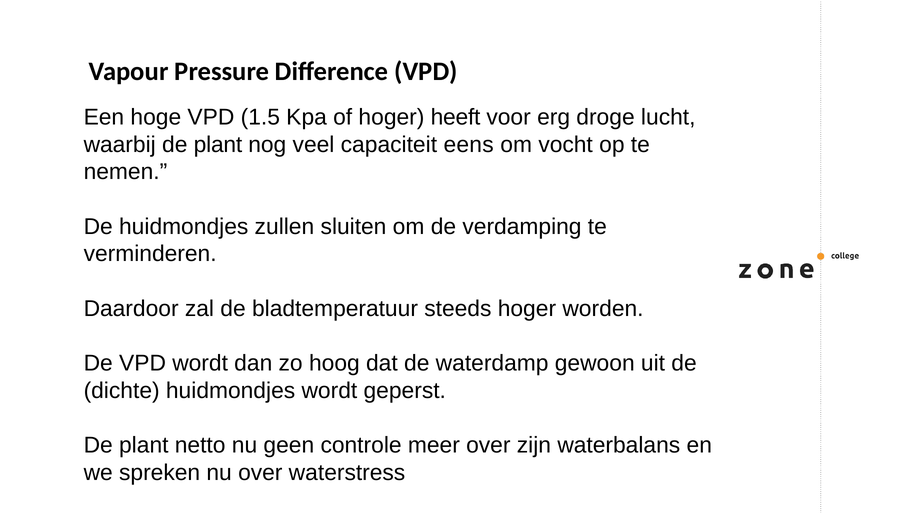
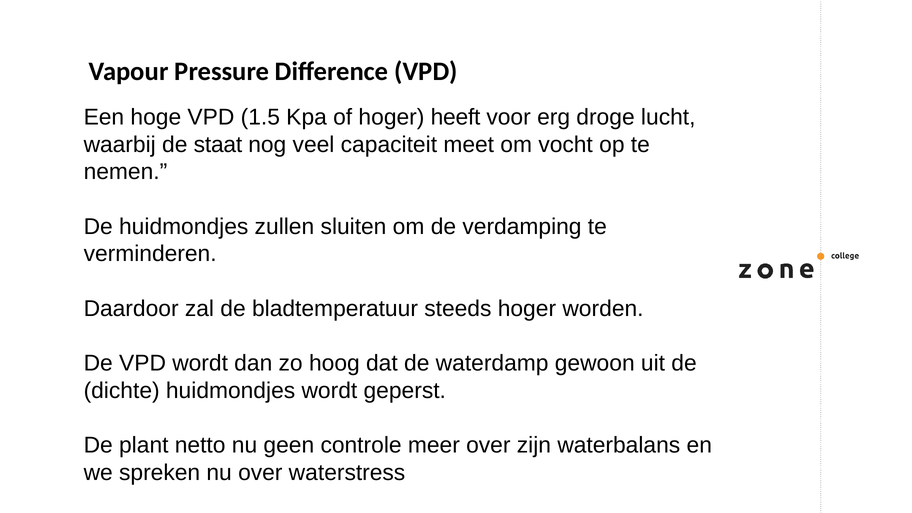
waarbij de plant: plant -> staat
eens: eens -> meet
